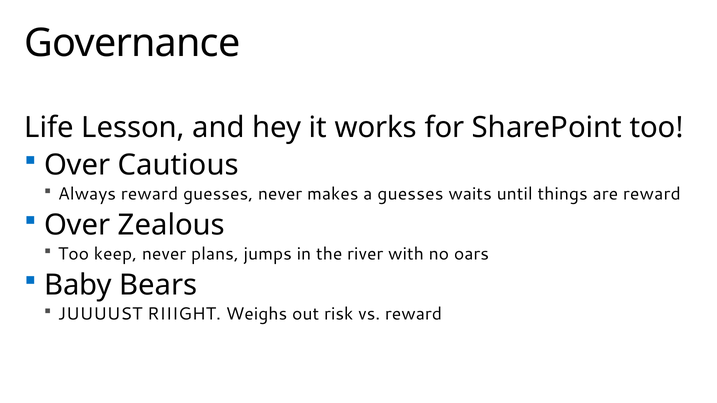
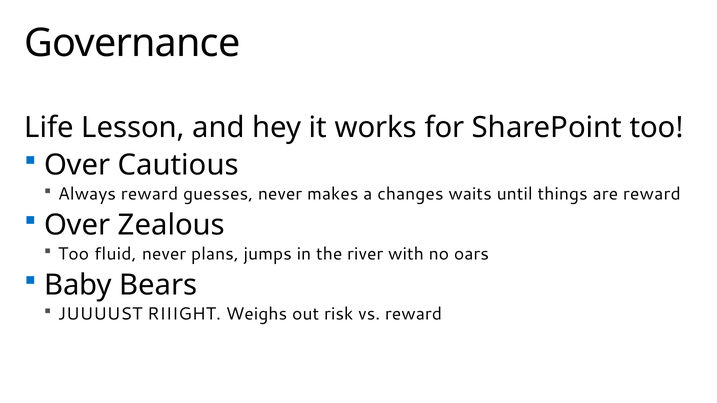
a guesses: guesses -> changes
keep: keep -> fluid
